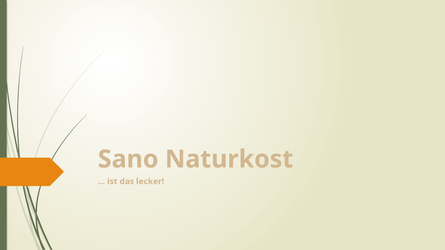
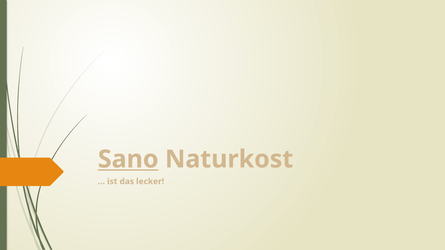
Sano underline: none -> present
